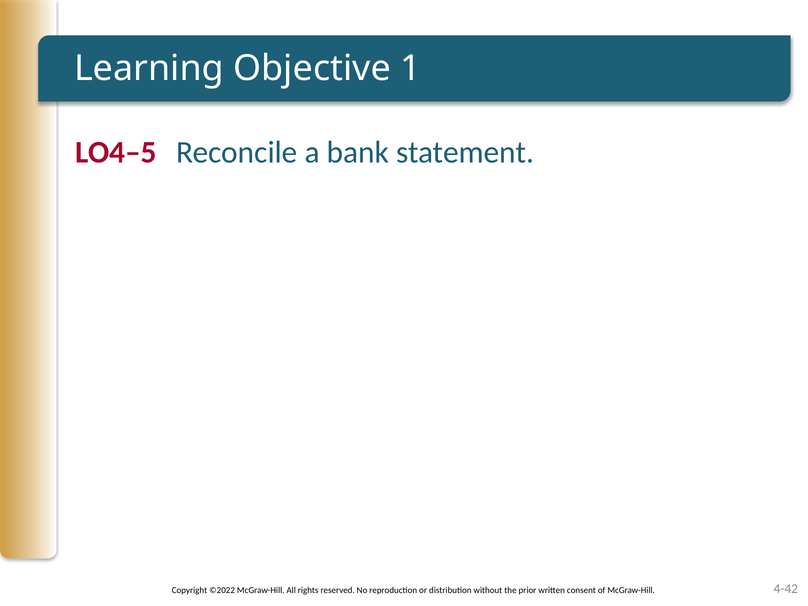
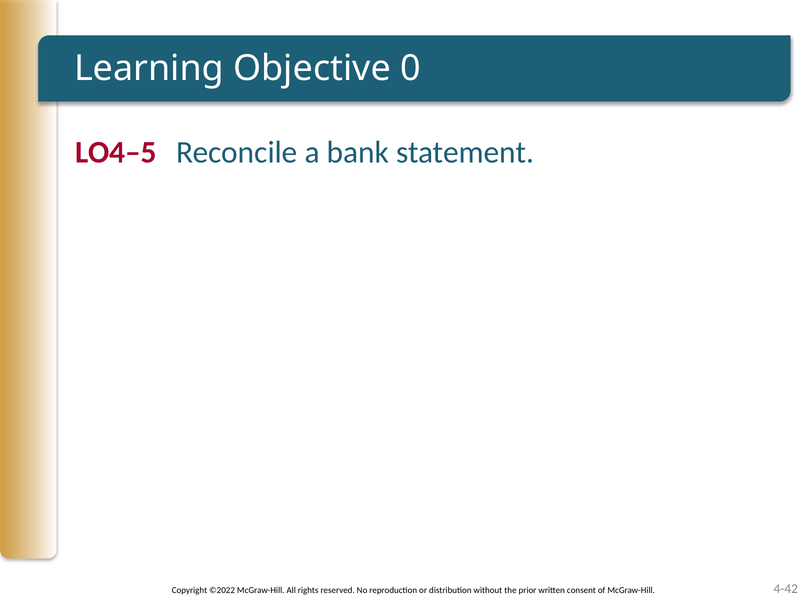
1: 1 -> 0
